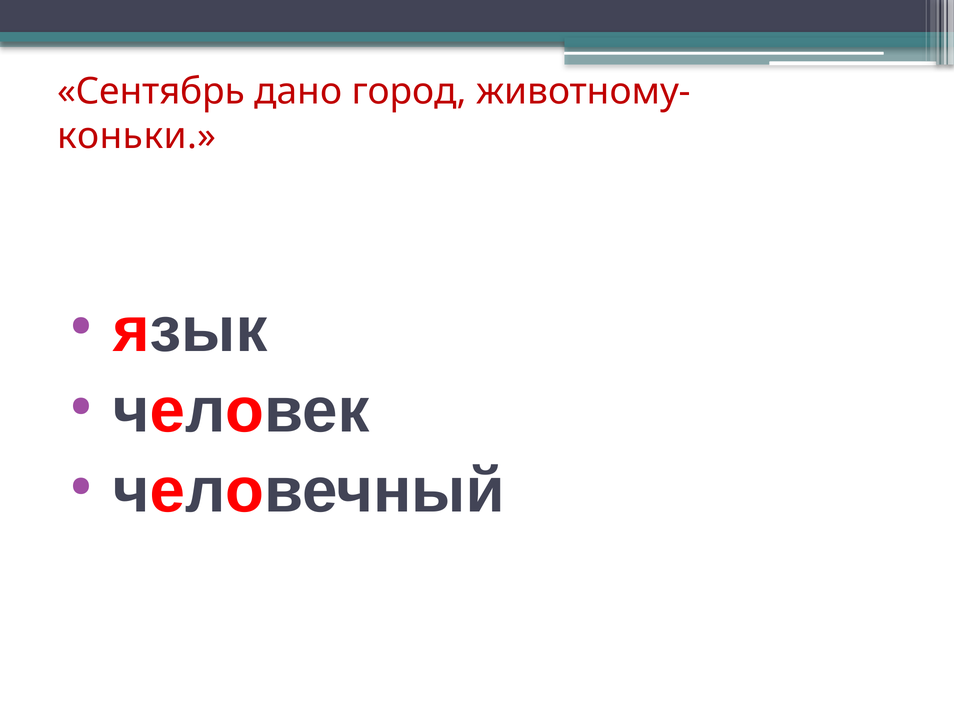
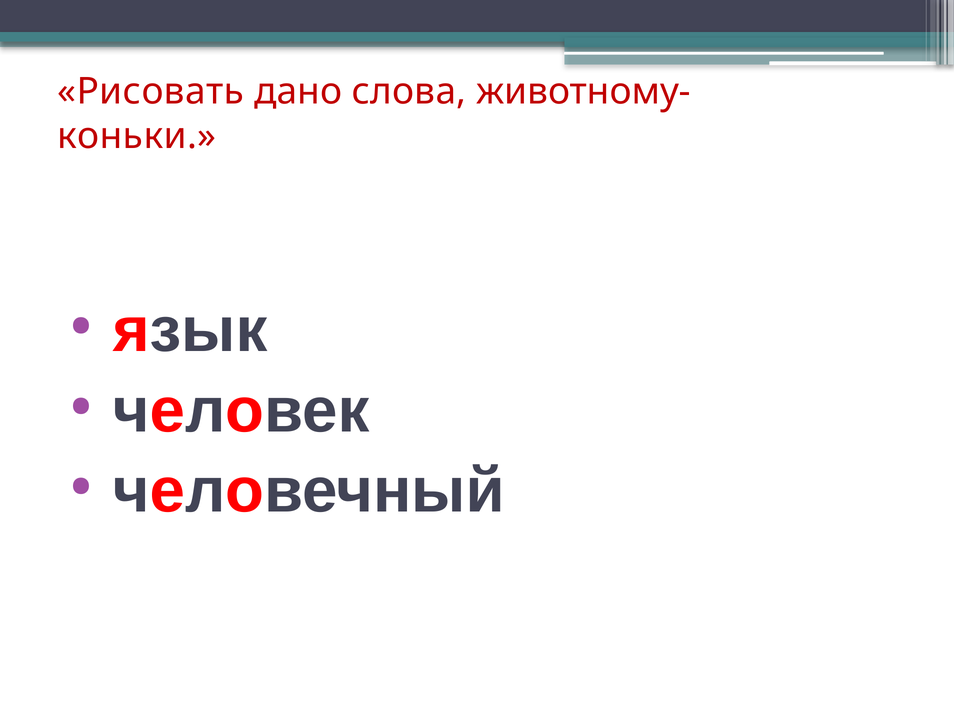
Сентябрь: Сентябрь -> Рисовать
город: город -> слова
